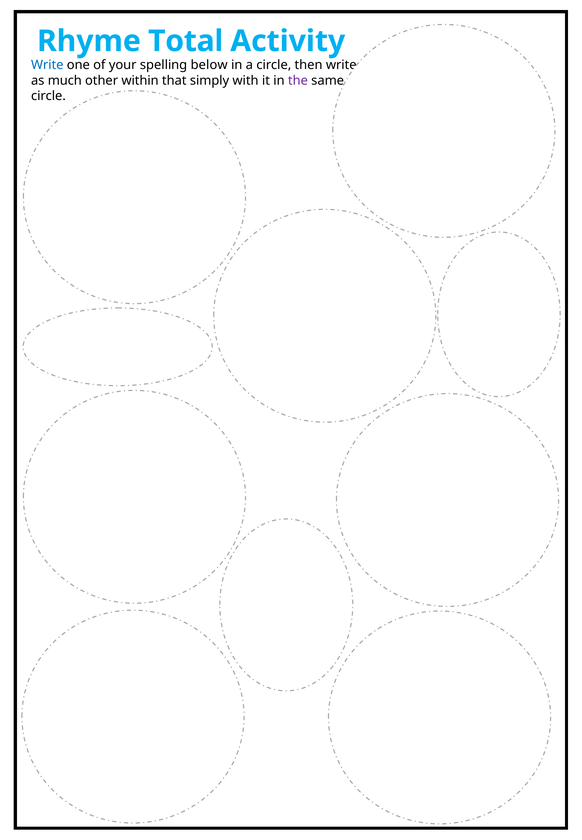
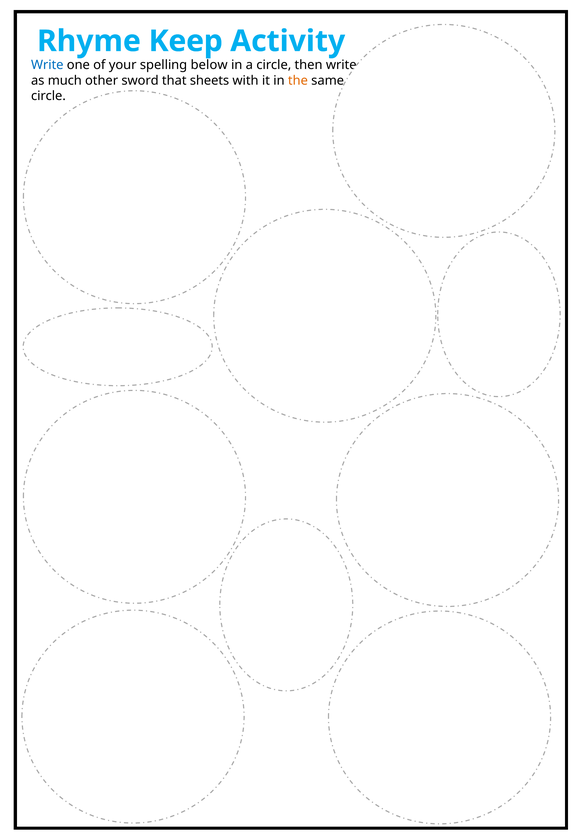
Total: Total -> Keep
within: within -> sword
simply: simply -> sheets
the colour: purple -> orange
